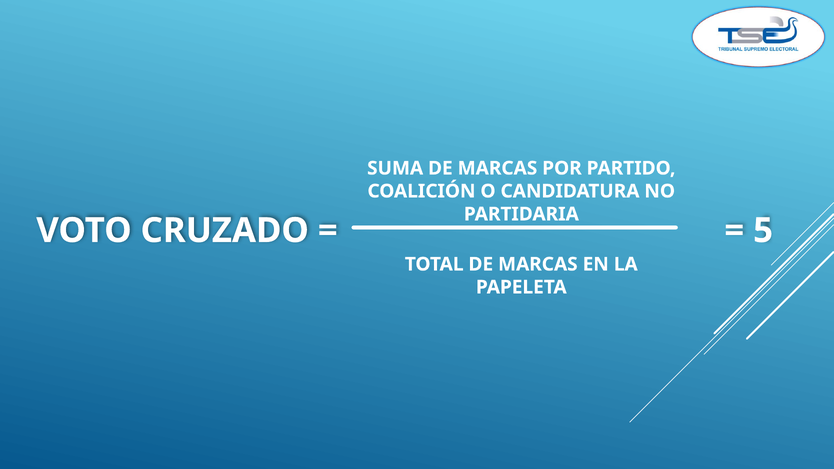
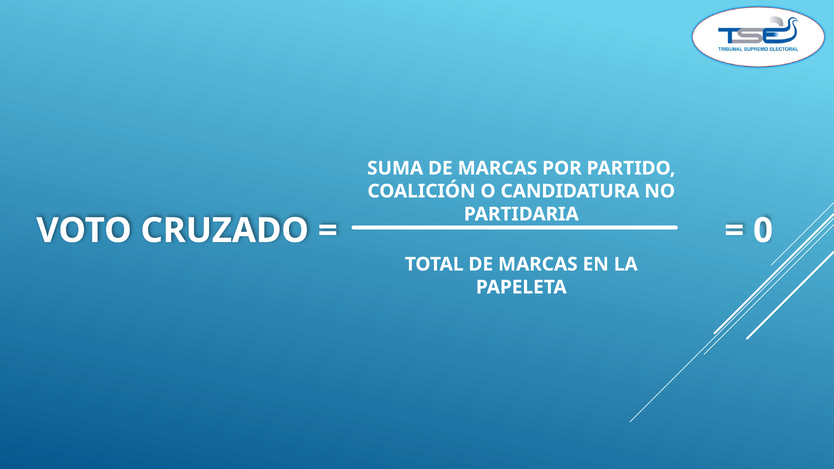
5: 5 -> 0
